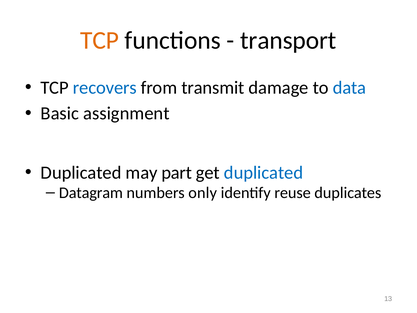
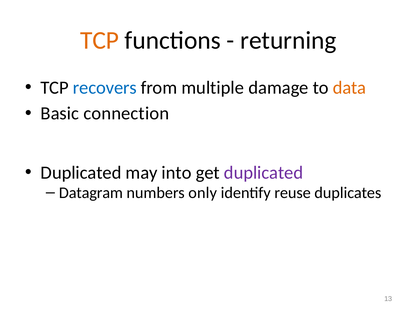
transport: transport -> returning
transmit: transmit -> multiple
data colour: blue -> orange
assignment: assignment -> connection
part: part -> into
duplicated at (264, 173) colour: blue -> purple
